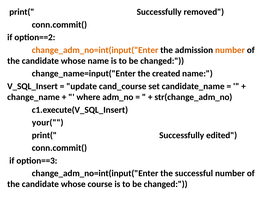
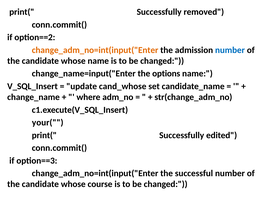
number at (230, 50) colour: orange -> blue
created: created -> options
cand_course: cand_course -> cand_whose
